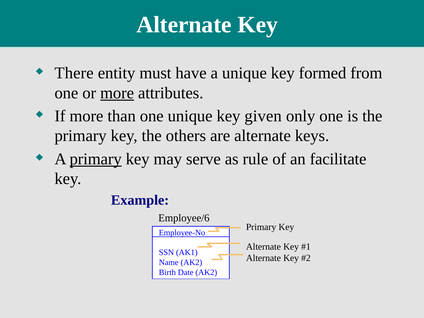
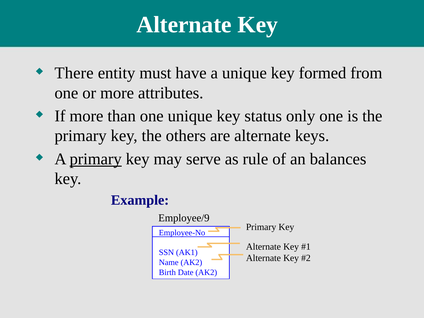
more at (117, 93) underline: present -> none
given: given -> status
facilitate: facilitate -> balances
Employee/6: Employee/6 -> Employee/9
